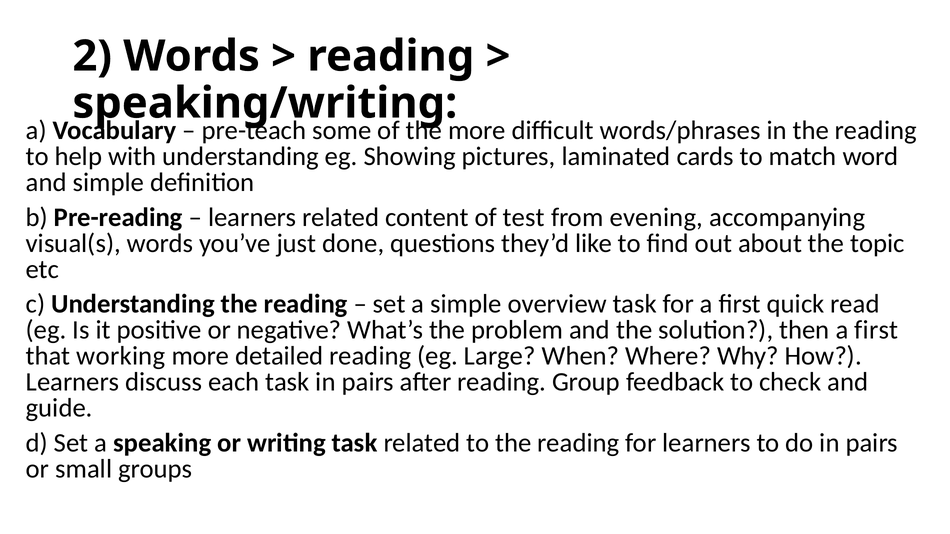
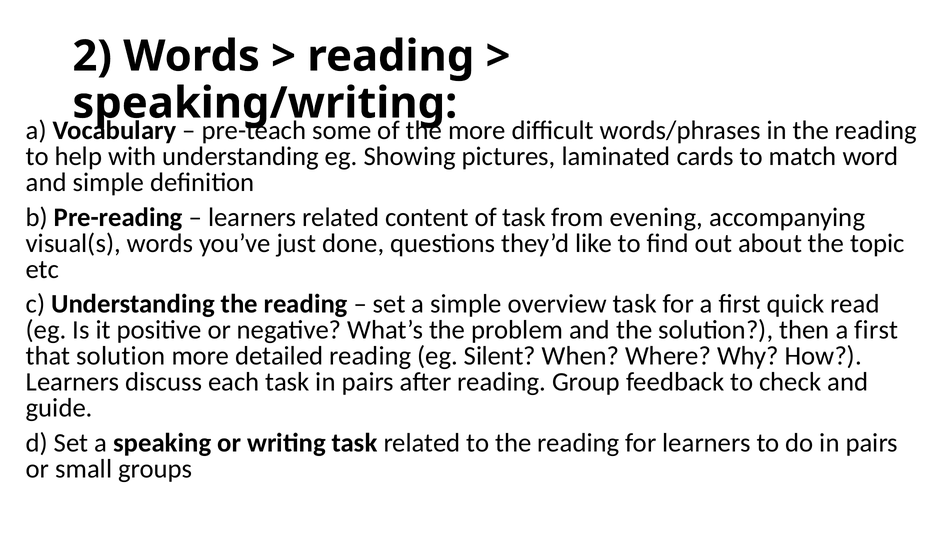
of test: test -> task
that working: working -> solution
Large: Large -> Silent
